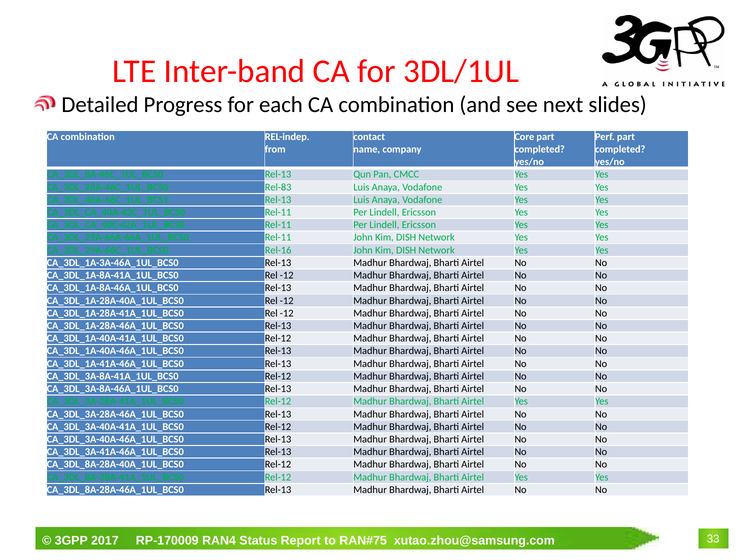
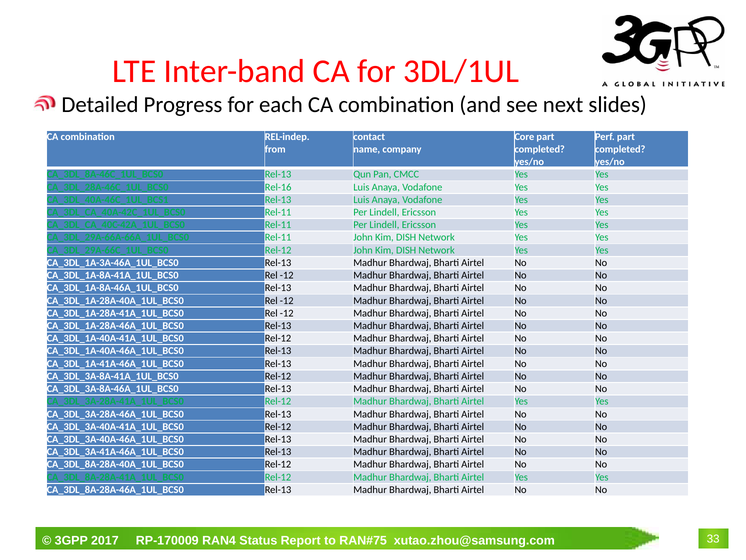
Rel-83: Rel-83 -> Rel-16
Rel-16 at (278, 250): Rel-16 -> Rel-12
